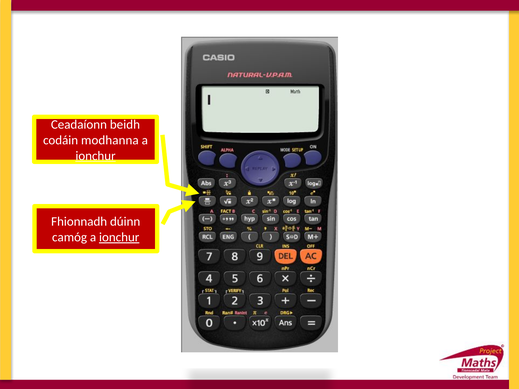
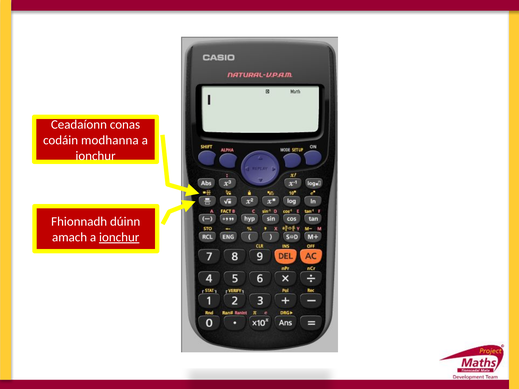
beidh: beidh -> conas
ionchur at (96, 156) underline: present -> none
camóg: camóg -> amach
